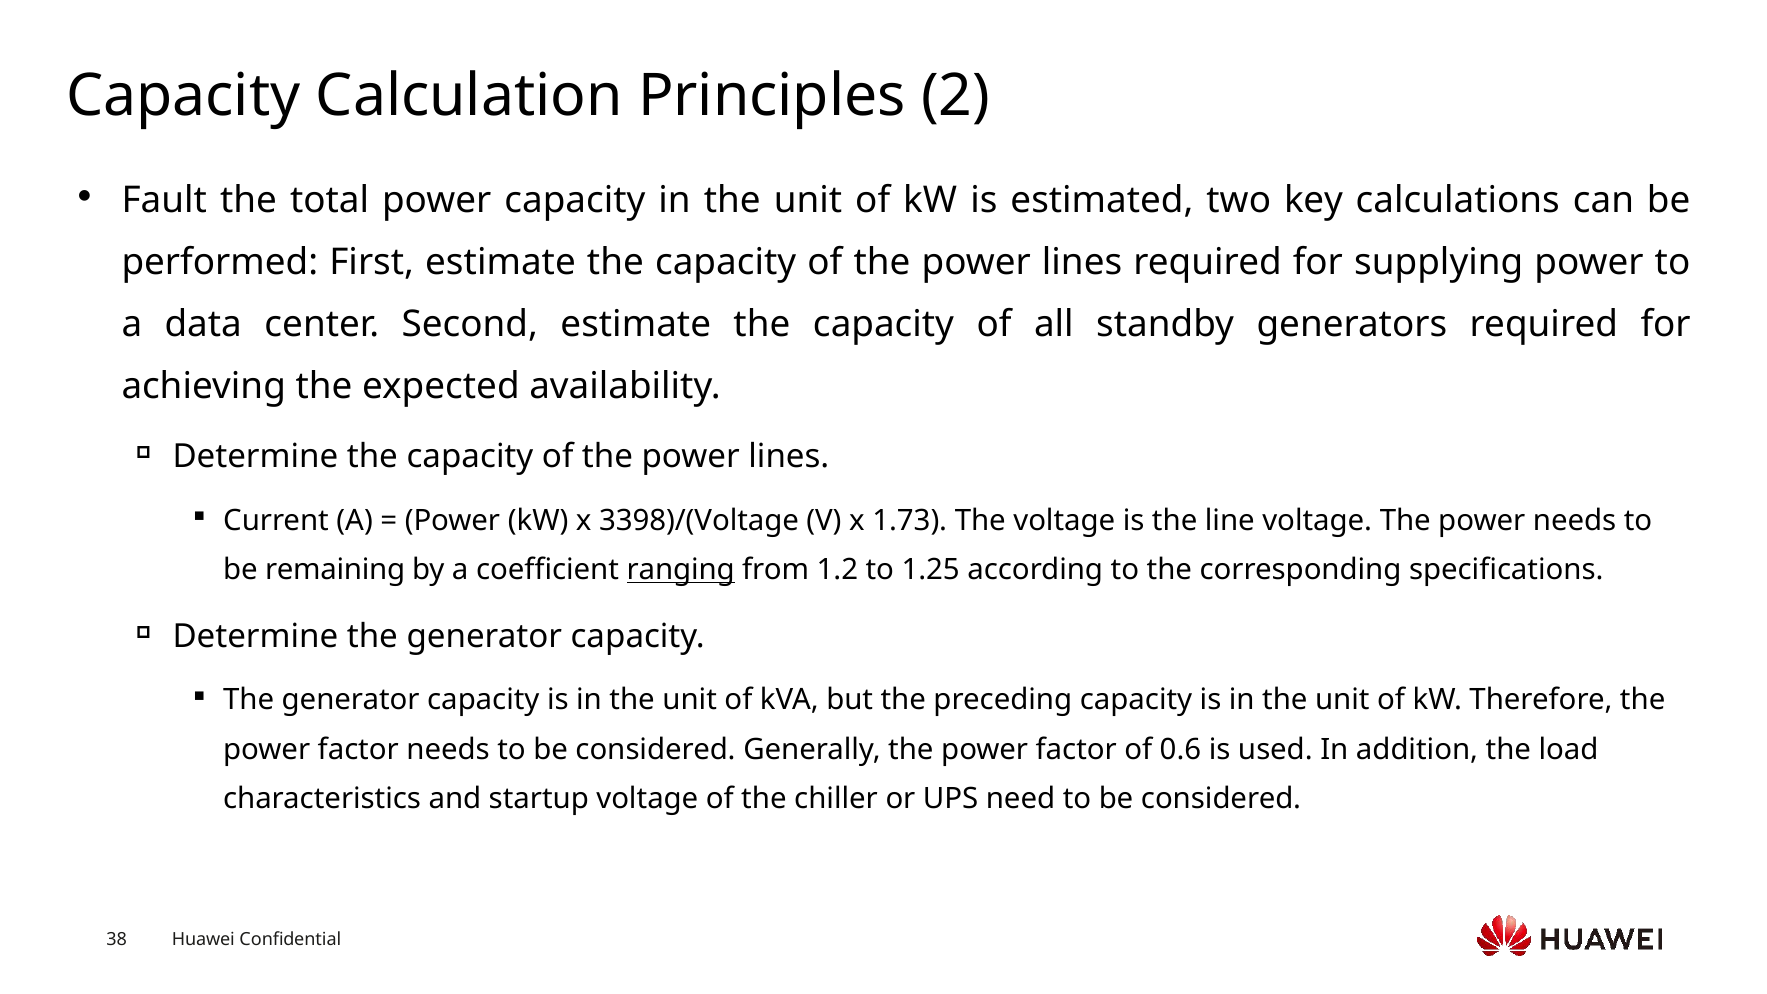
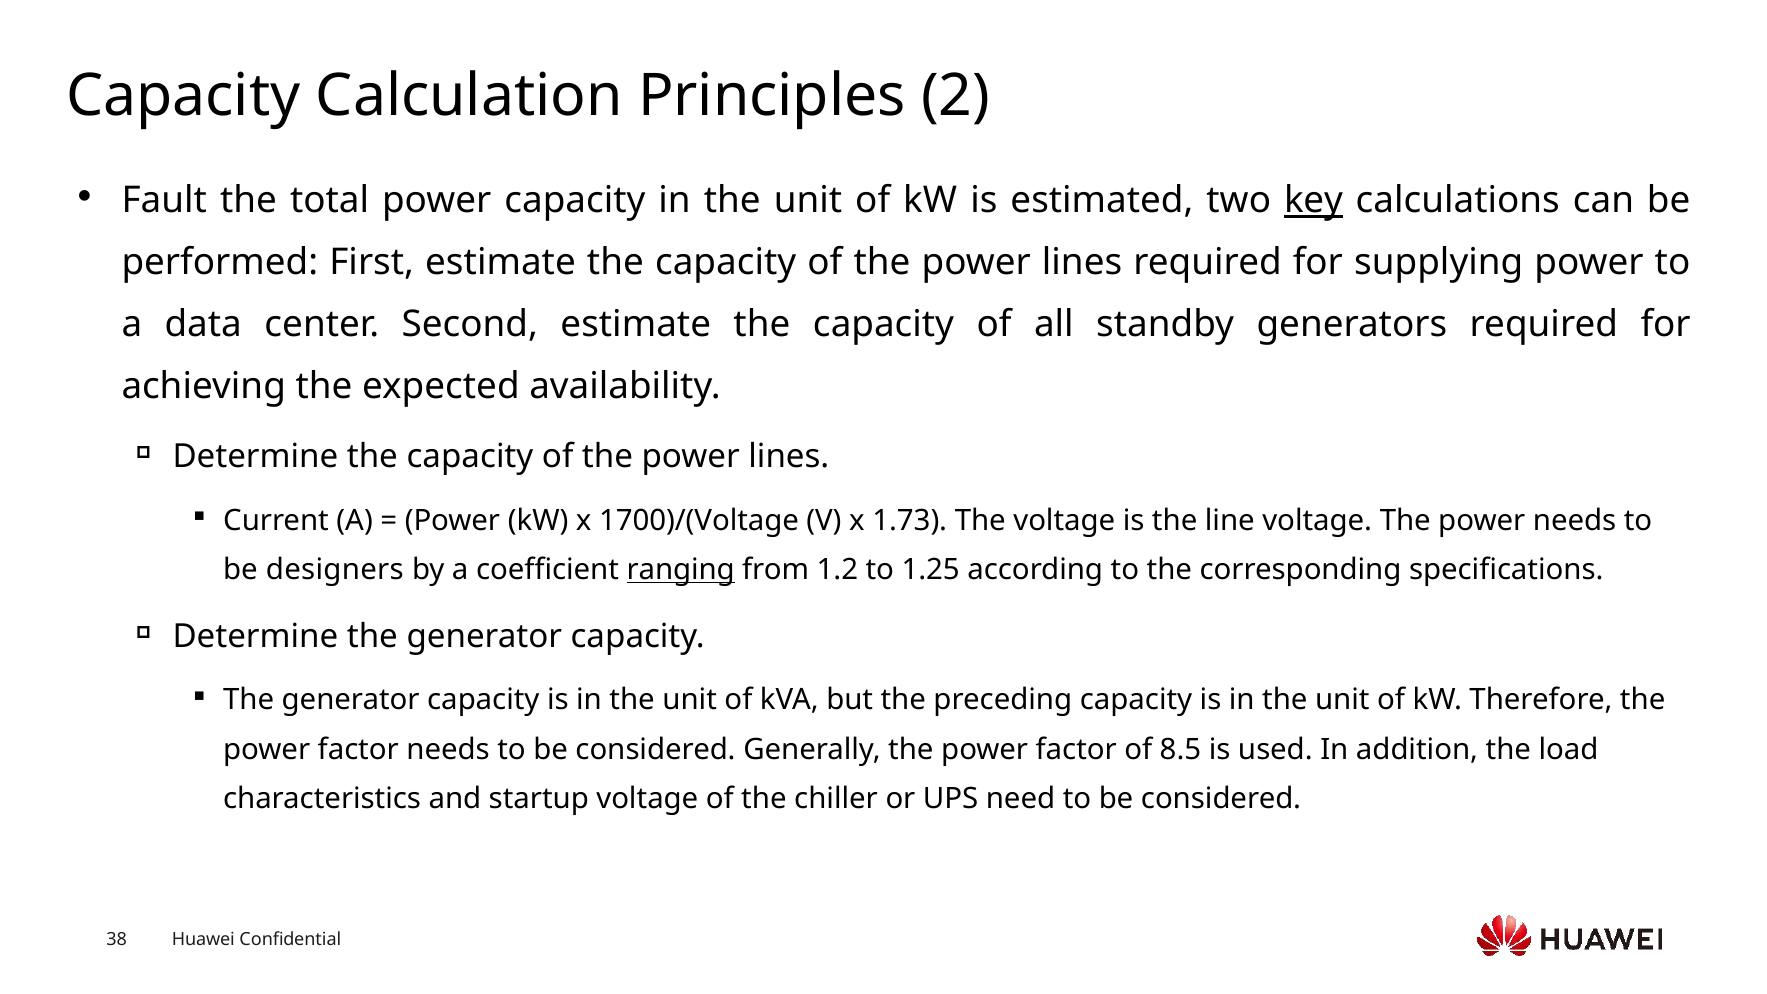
key underline: none -> present
3398)/(Voltage: 3398)/(Voltage -> 1700)/(Voltage
remaining: remaining -> designers
0.6: 0.6 -> 8.5
